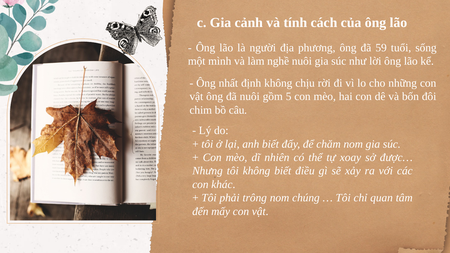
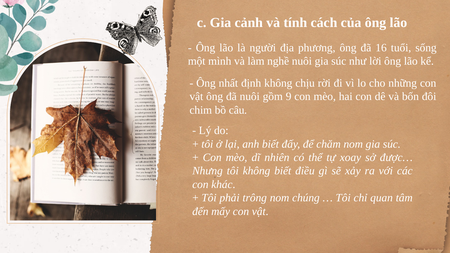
59: 59 -> 16
5: 5 -> 9
